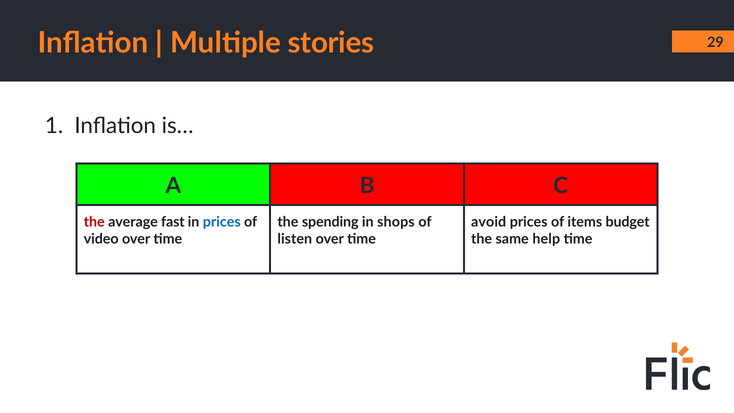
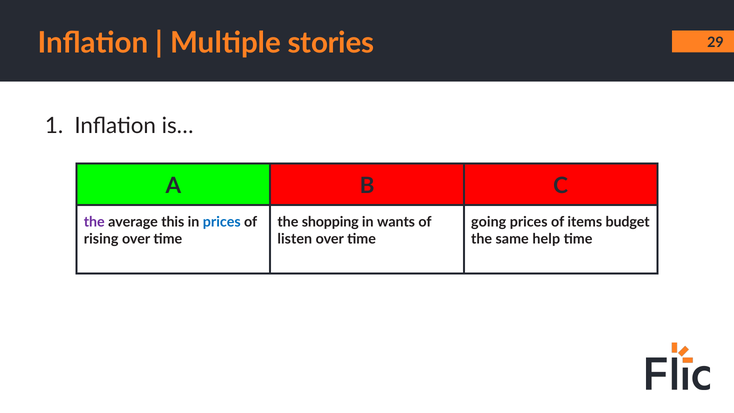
the at (94, 222) colour: red -> purple
fast: fast -> this
spending: spending -> shopping
shops: shops -> wants
avoid: avoid -> going
video: video -> rising
